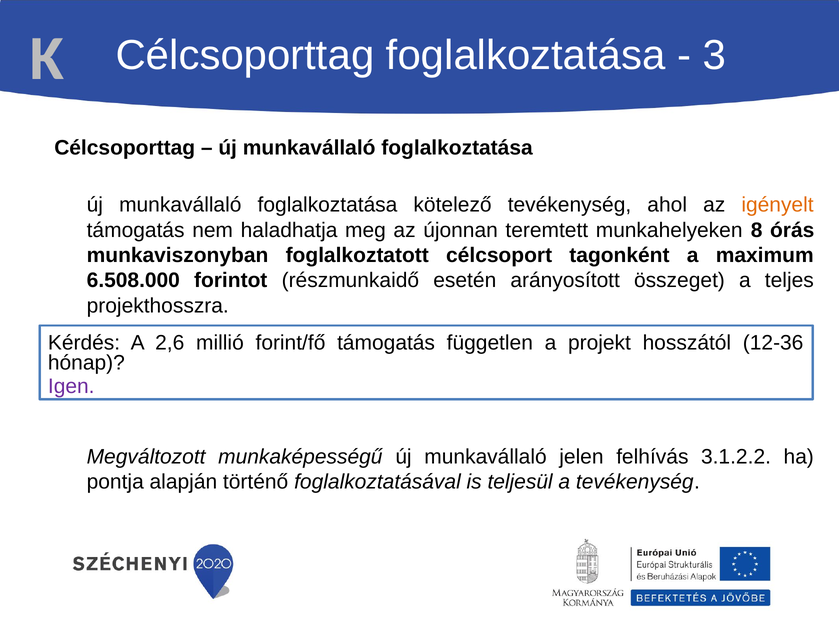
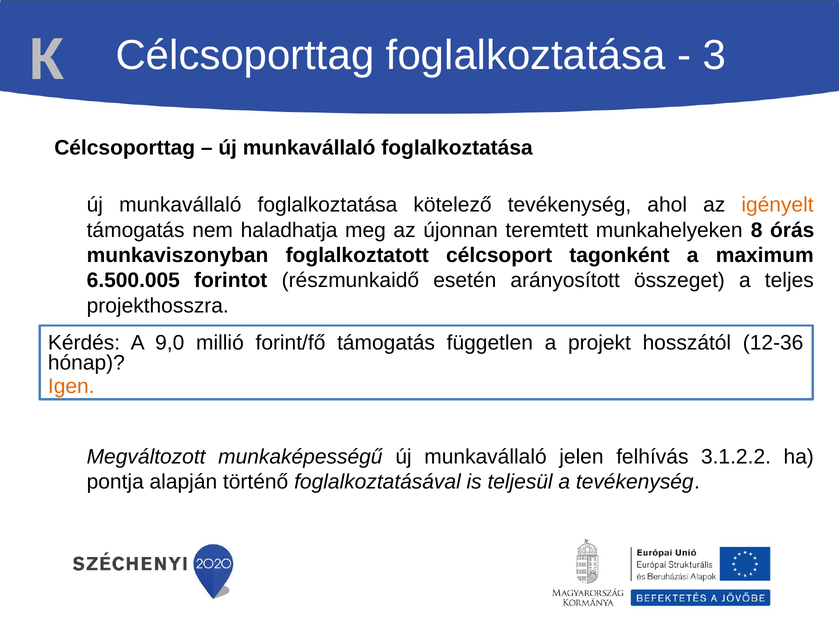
6.508.000: 6.508.000 -> 6.500.005
2,6: 2,6 -> 9,0
Igen colour: purple -> orange
